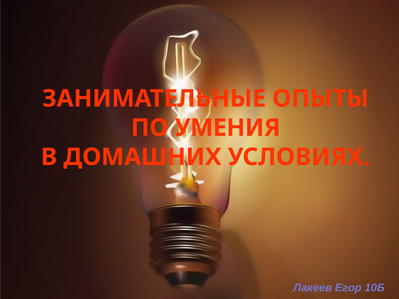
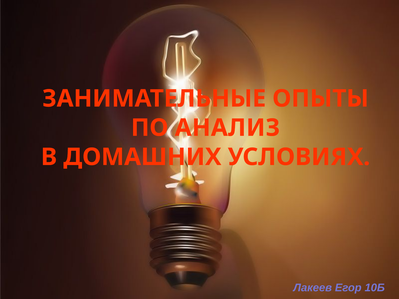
УМЕНИЯ: УМЕНИЯ -> АНАЛИЗ
